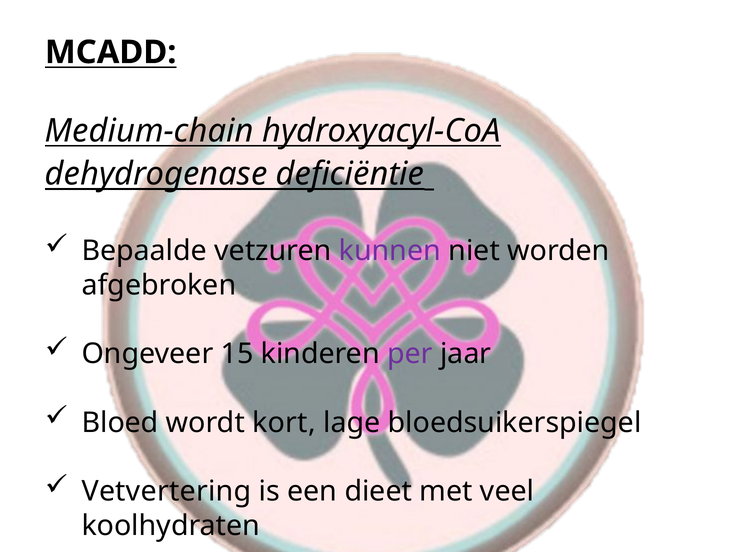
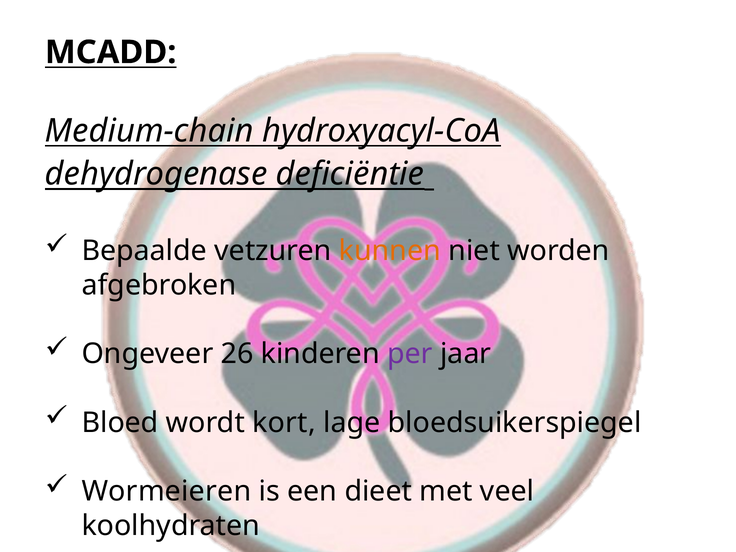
kunnen colour: purple -> orange
15: 15 -> 26
Vetvertering: Vetvertering -> Wormeieren
